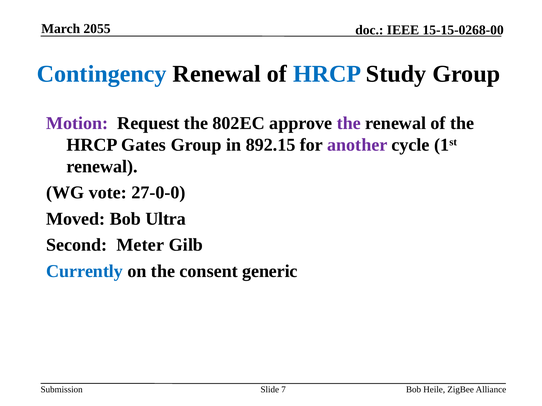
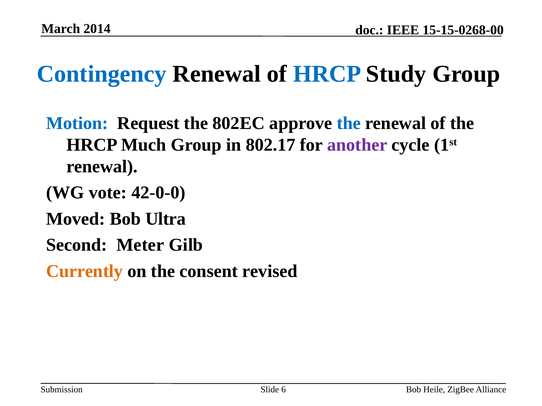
2055: 2055 -> 2014
Motion colour: purple -> blue
the at (349, 123) colour: purple -> blue
Gates: Gates -> Much
892.15: 892.15 -> 802.17
27-0-0: 27-0-0 -> 42-0-0
Currently colour: blue -> orange
generic: generic -> revised
7: 7 -> 6
